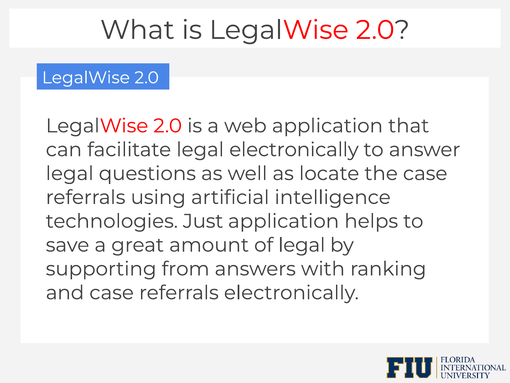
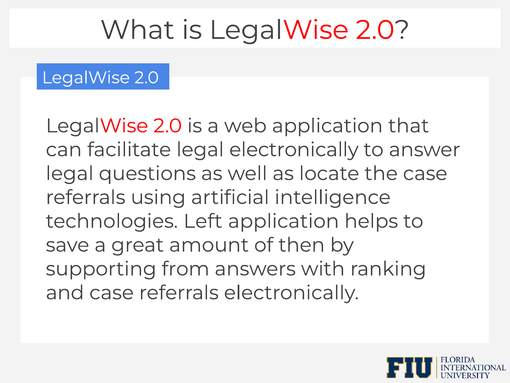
Just: Just -> Left
of legal: legal -> then
